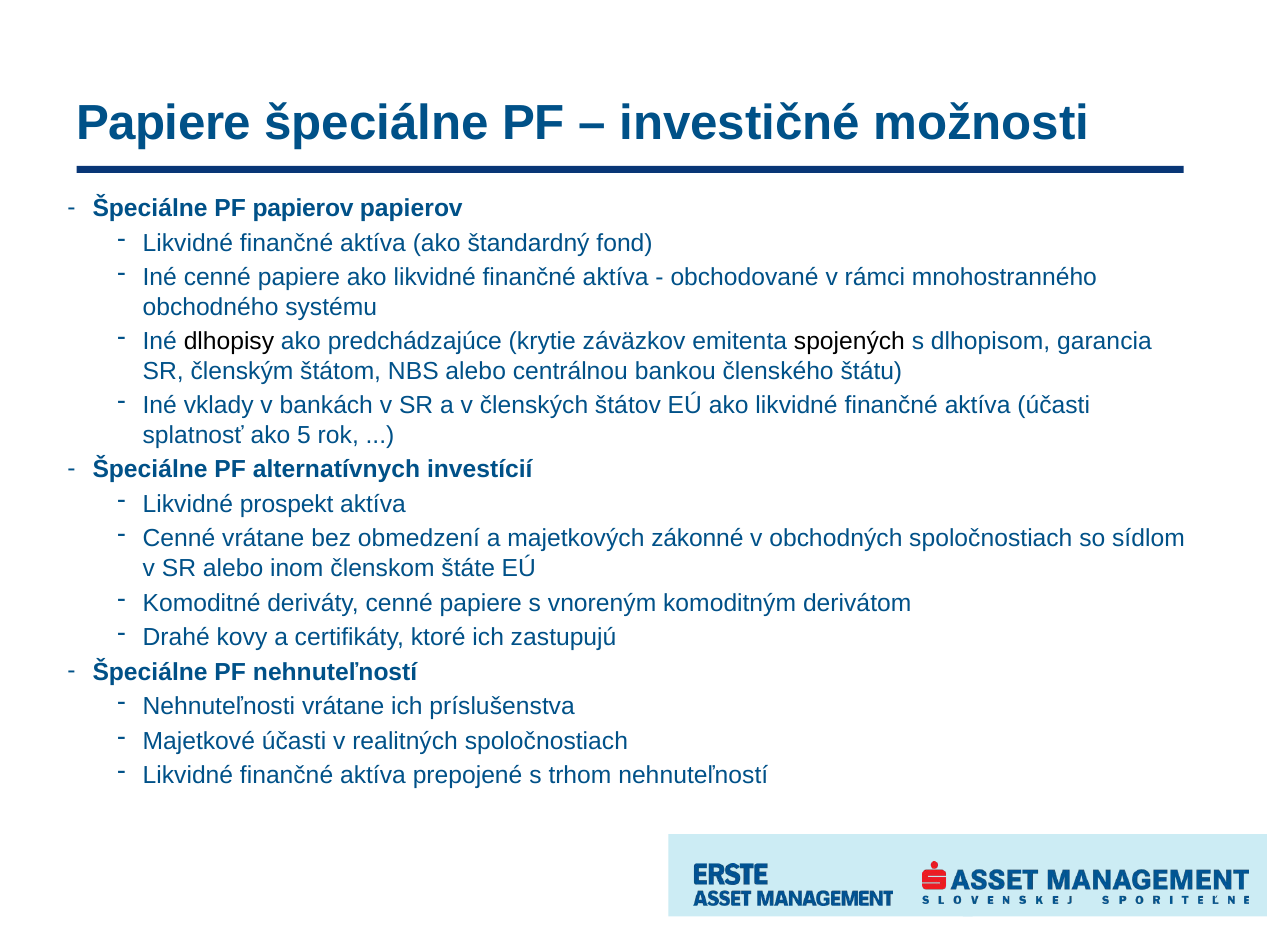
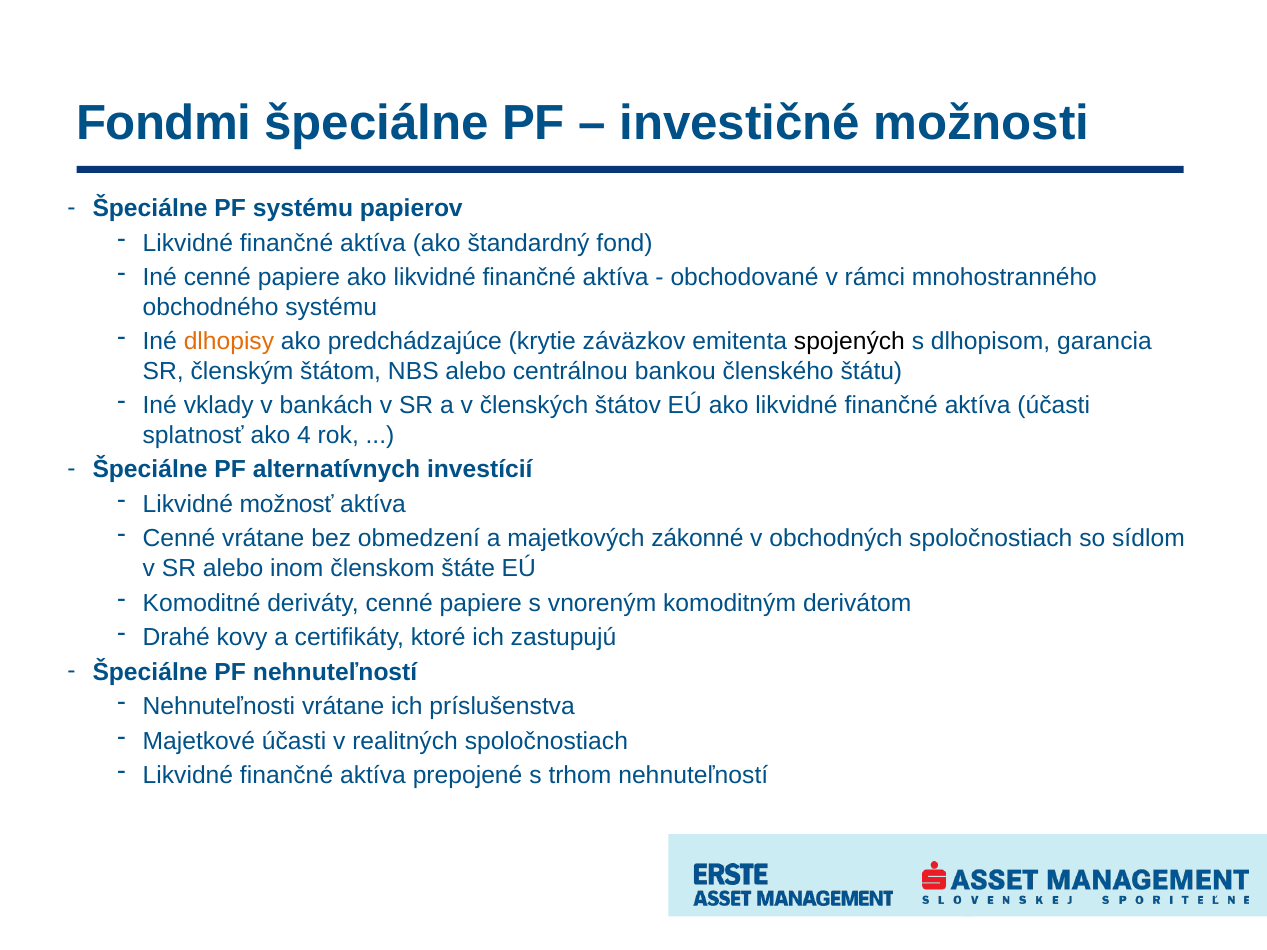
Papiere at (164, 124): Papiere -> Fondmi
PF papierov: papierov -> systému
dlhopisy colour: black -> orange
5: 5 -> 4
prospekt: prospekt -> možnosť
